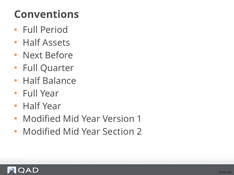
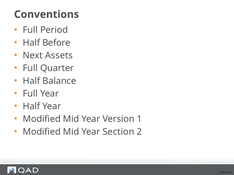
Assets: Assets -> Before
Before: Before -> Assets
